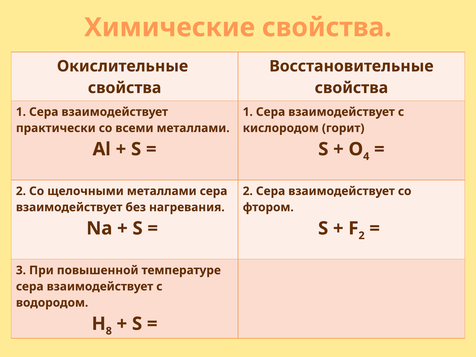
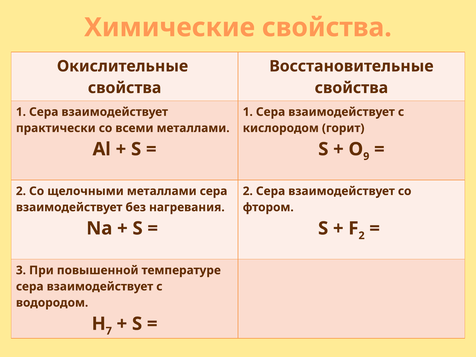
4: 4 -> 9
8: 8 -> 7
